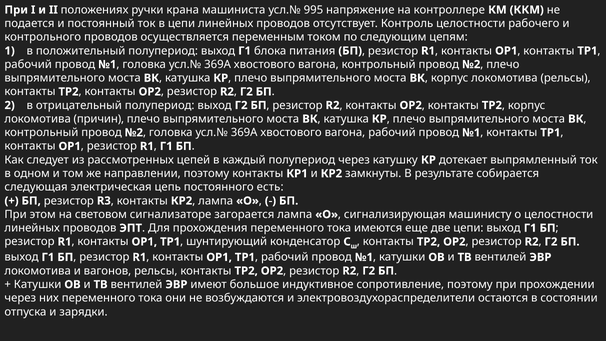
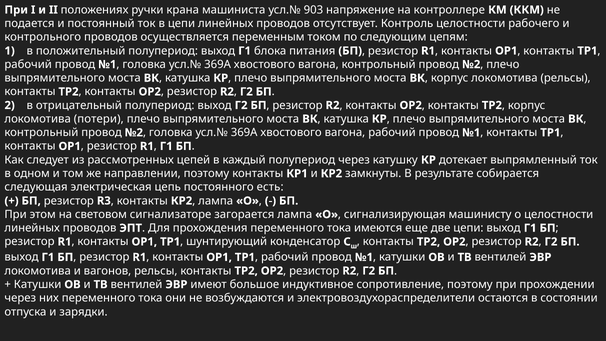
995: 995 -> 903
причин: причин -> потери
